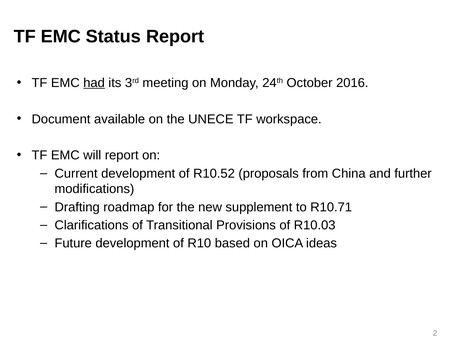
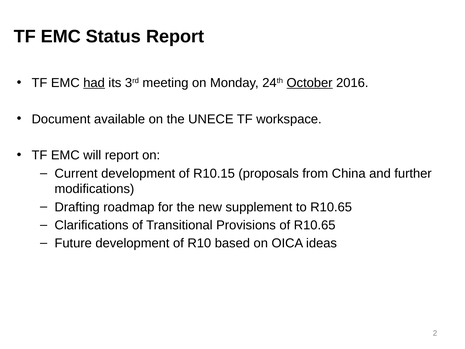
October underline: none -> present
R10.52: R10.52 -> R10.15
to R10.71: R10.71 -> R10.65
of R10.03: R10.03 -> R10.65
